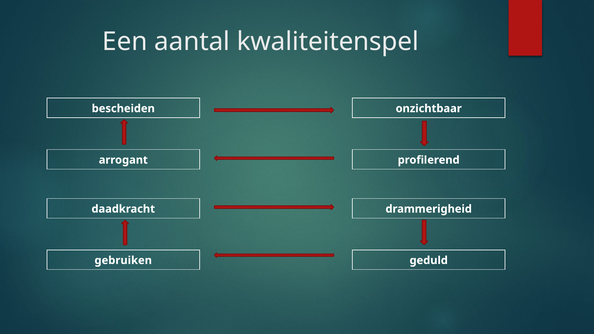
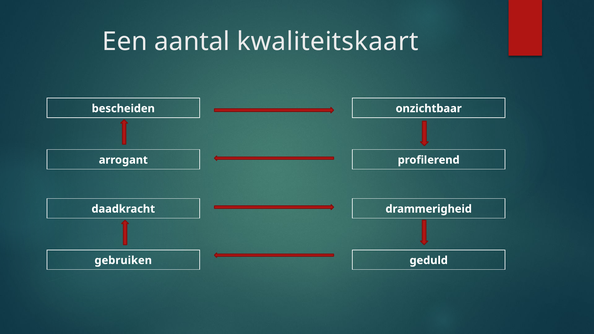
kwaliteitenspel: kwaliteitenspel -> kwaliteitskaart
